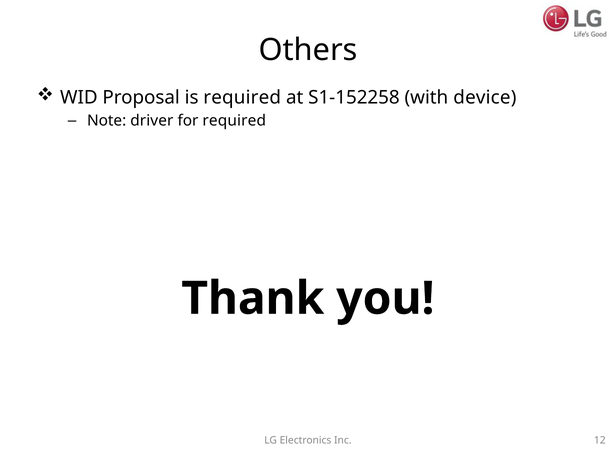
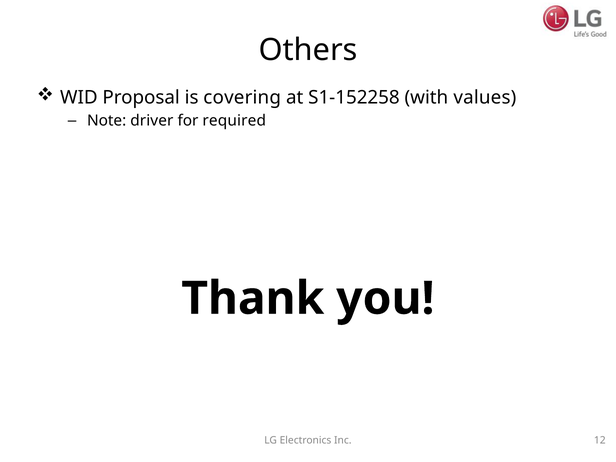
is required: required -> covering
device: device -> values
